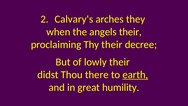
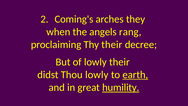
Calvary's: Calvary's -> Coming's
angels their: their -> rang
Thou there: there -> lowly
humility underline: none -> present
